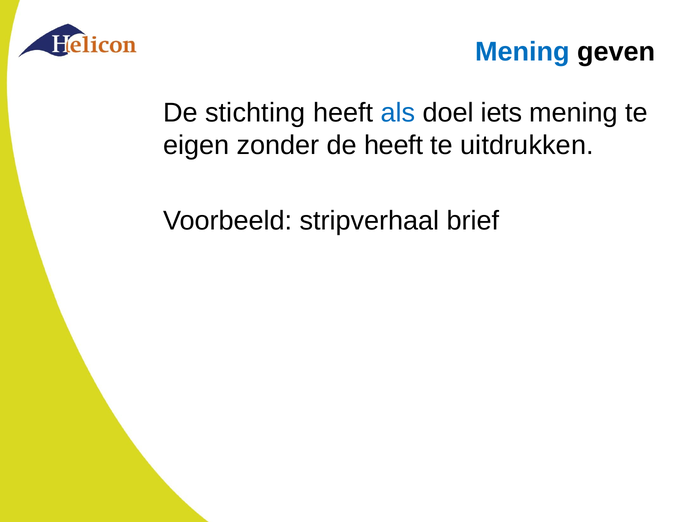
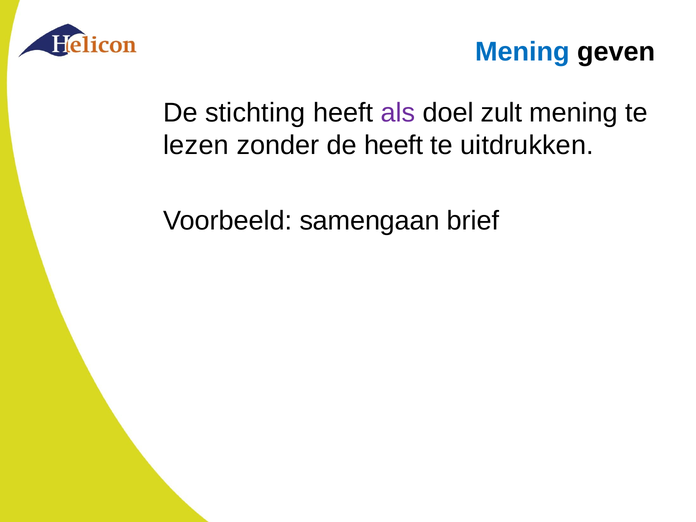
als colour: blue -> purple
iets: iets -> zult
eigen: eigen -> lezen
stripverhaal: stripverhaal -> samengaan
